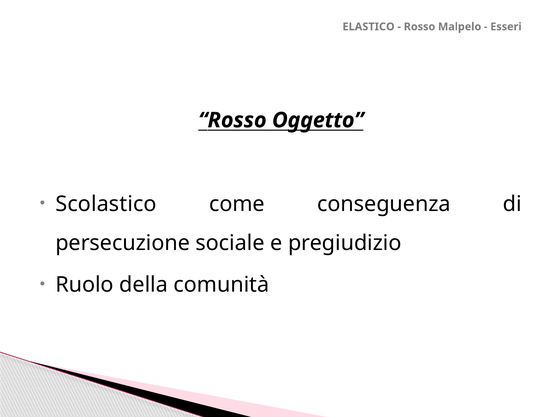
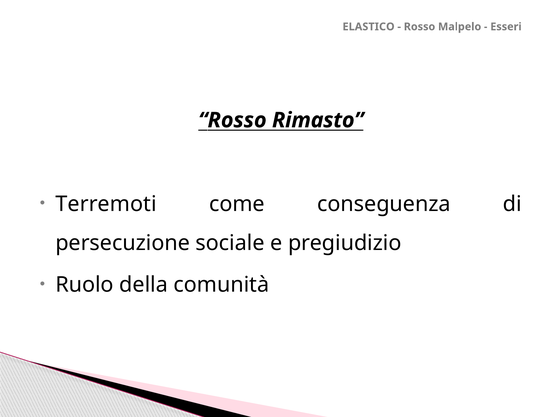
Oggetto: Oggetto -> Rimasto
Scolastico: Scolastico -> Terremoti
